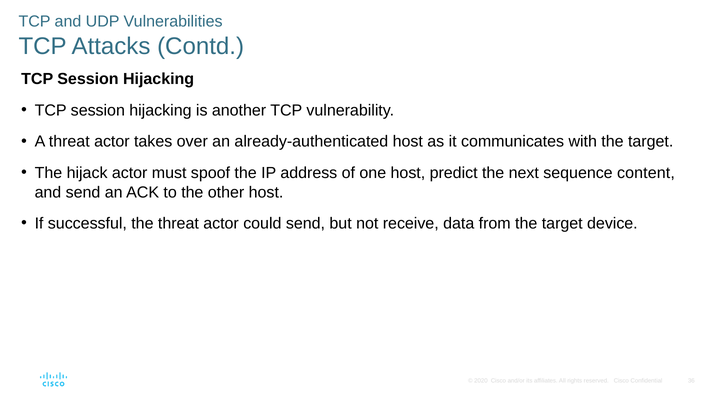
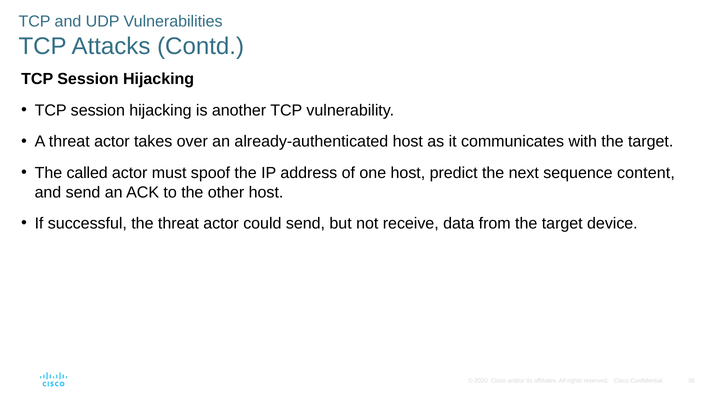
hijack: hijack -> called
